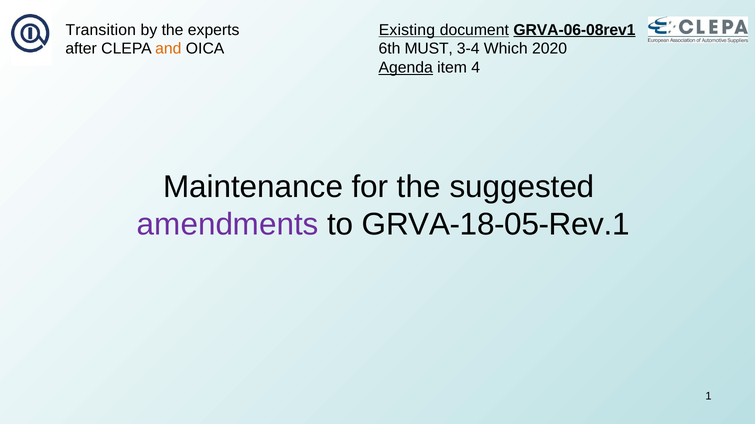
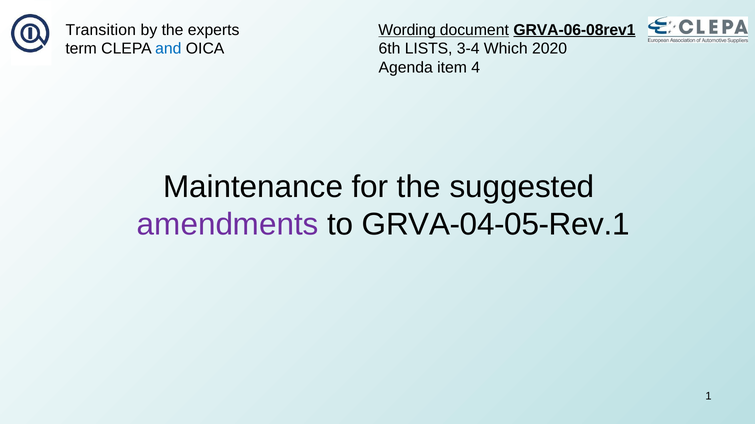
Existing: Existing -> Wording
after: after -> term
and colour: orange -> blue
MUST: MUST -> LISTS
Agenda underline: present -> none
GRVA-18-05-Rev.1: GRVA-18-05-Rev.1 -> GRVA-04-05-Rev.1
